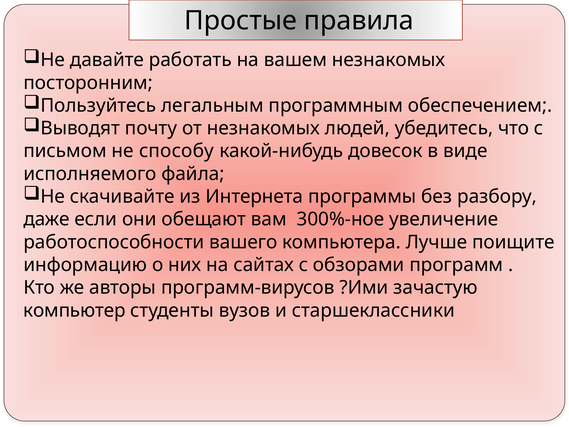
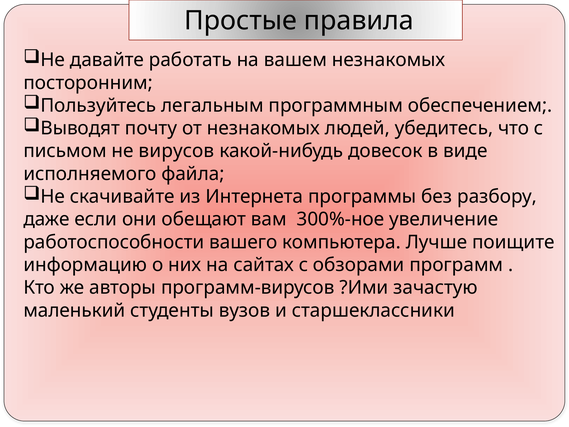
способу: способу -> вирусов
компьютер: компьютер -> маленький
